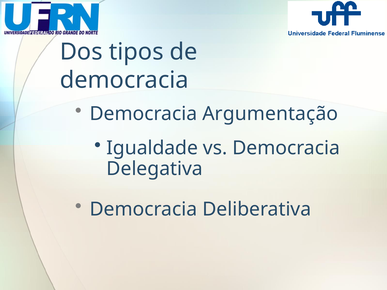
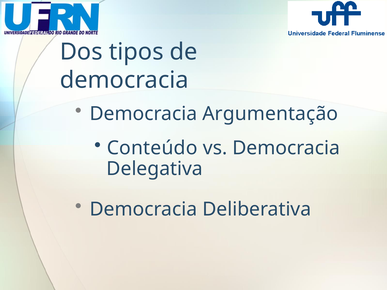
Igualdade: Igualdade -> Conteúdo
